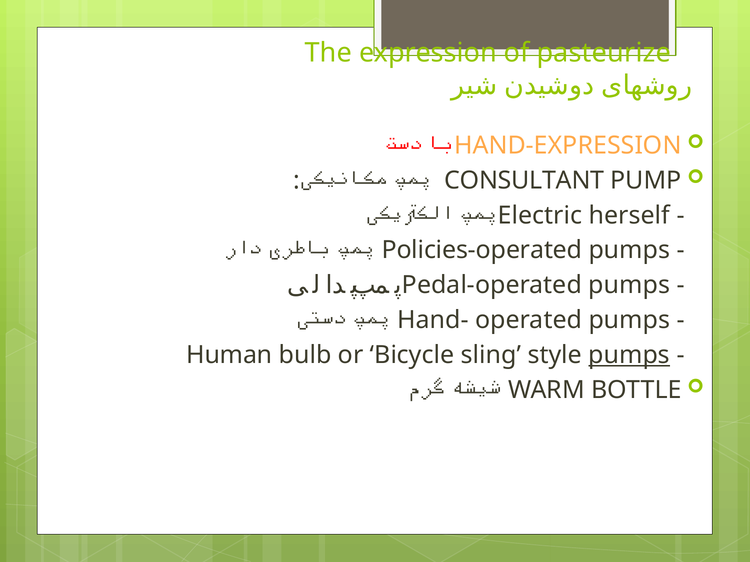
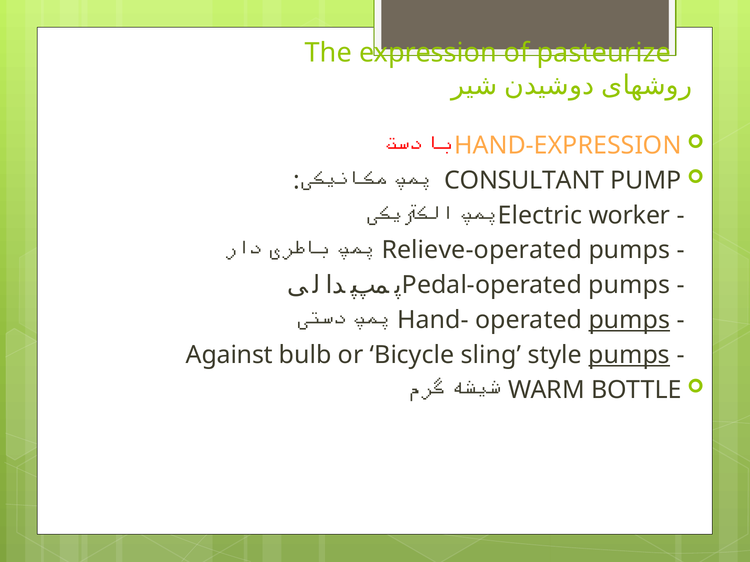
herself: herself -> worker
Policies-operated: Policies-operated -> Relieve-operated
pumps at (629, 320) underline: none -> present
Human: Human -> Against
